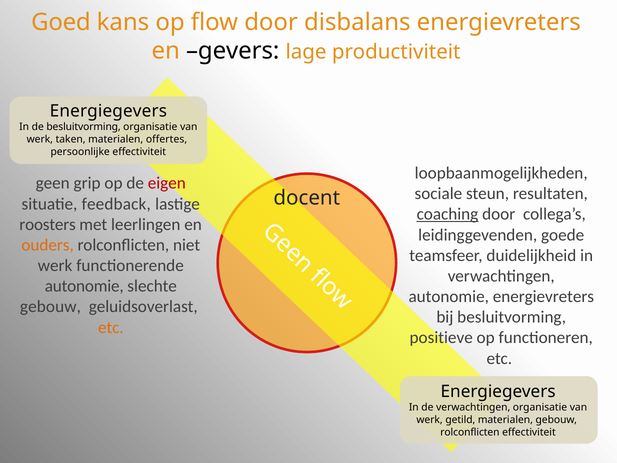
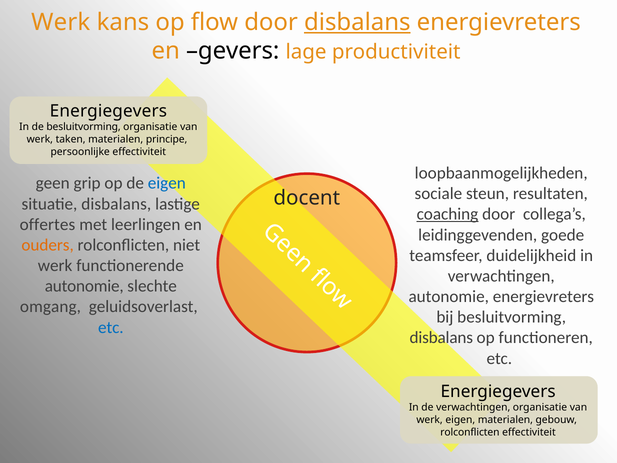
Goed at (61, 22): Goed -> Werk
disbalans at (357, 22) underline: none -> present
offertes: offertes -> principe
eigen at (167, 183) colour: red -> blue
situatie feedback: feedback -> disbalans
roosters: roosters -> offertes
gebouw at (50, 307): gebouw -> omgang
etc at (111, 327) colour: orange -> blue
positieve at (441, 338): positieve -> disbalans
werk getild: getild -> eigen
